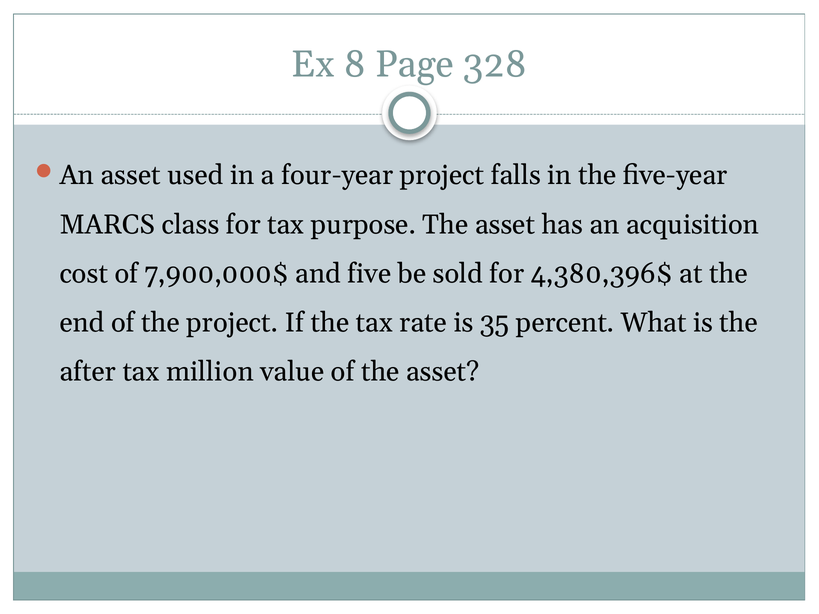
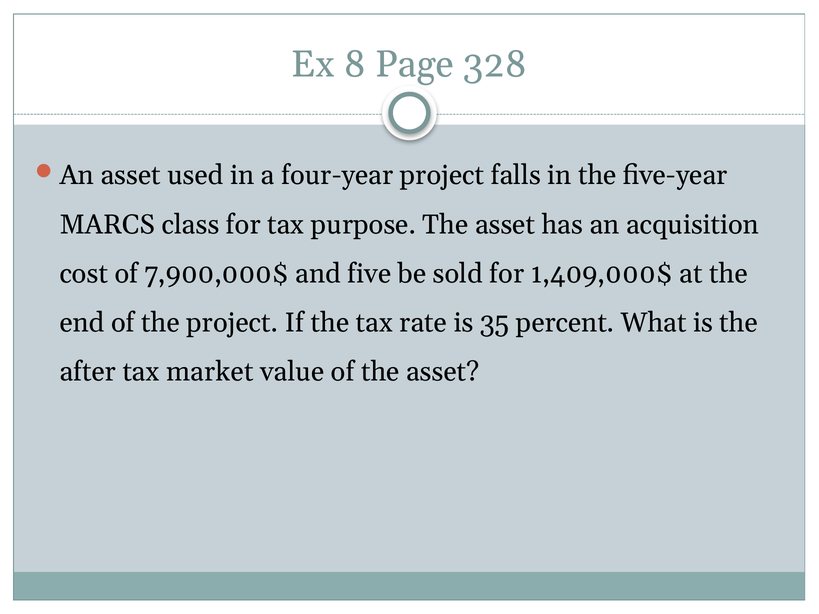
4,380,396$: 4,380,396$ -> 1,409,000$
million: million -> market
